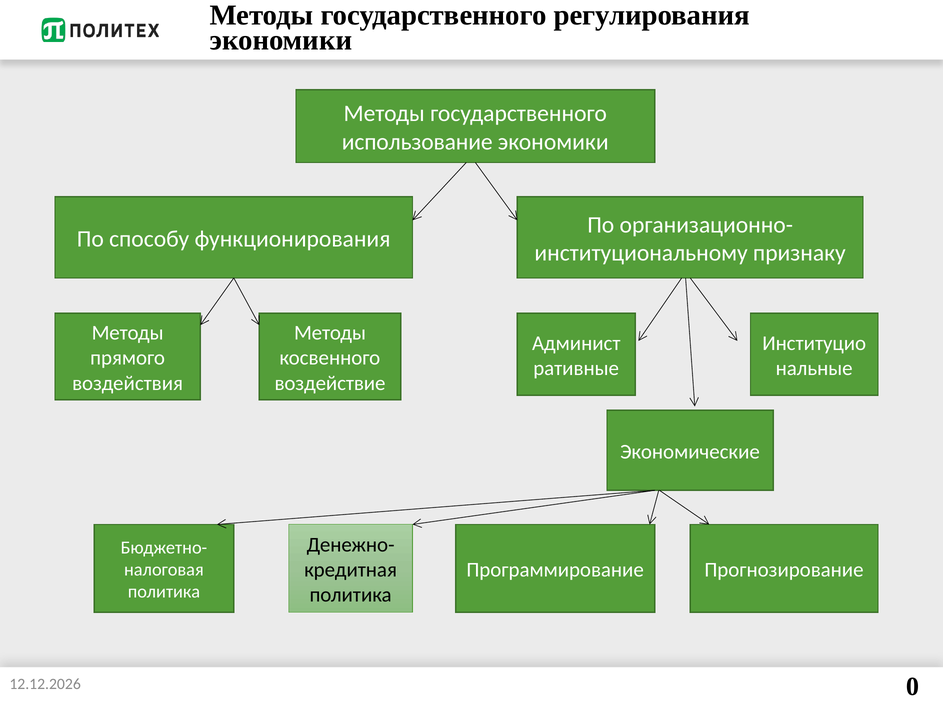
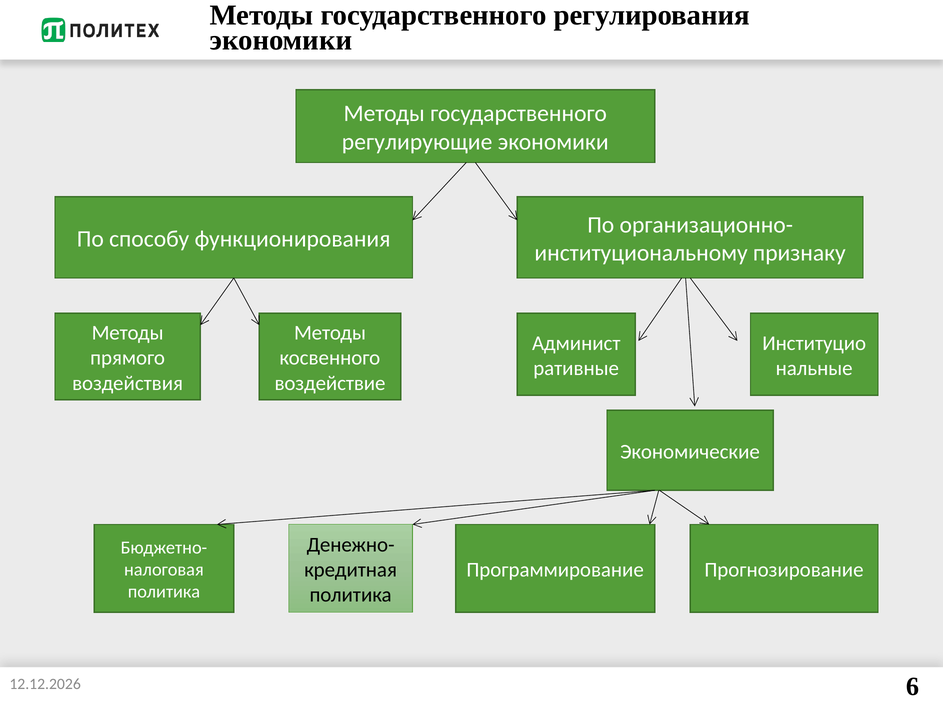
использование: использование -> регулирующие
0: 0 -> 6
